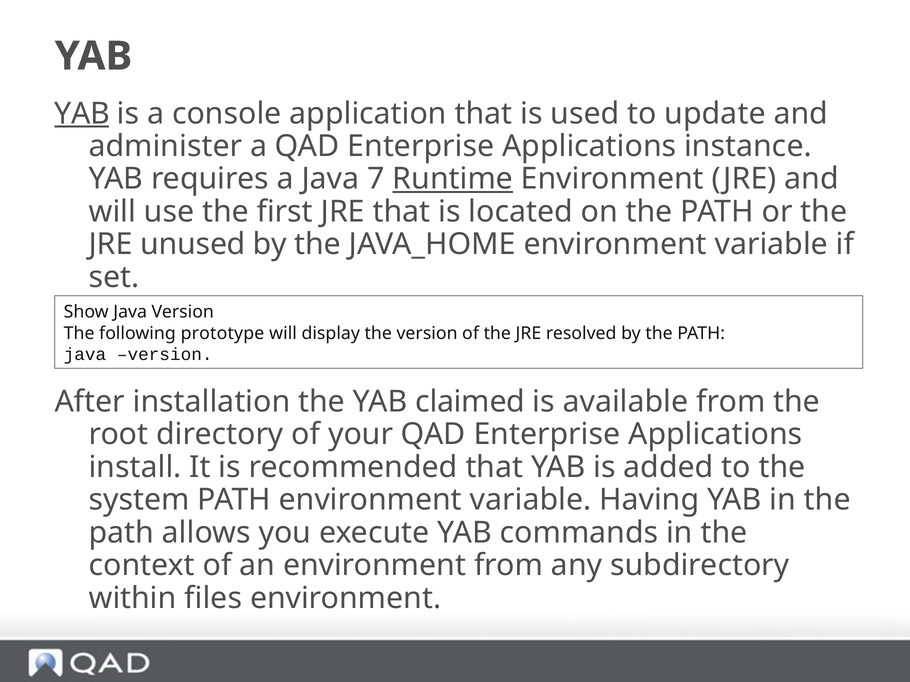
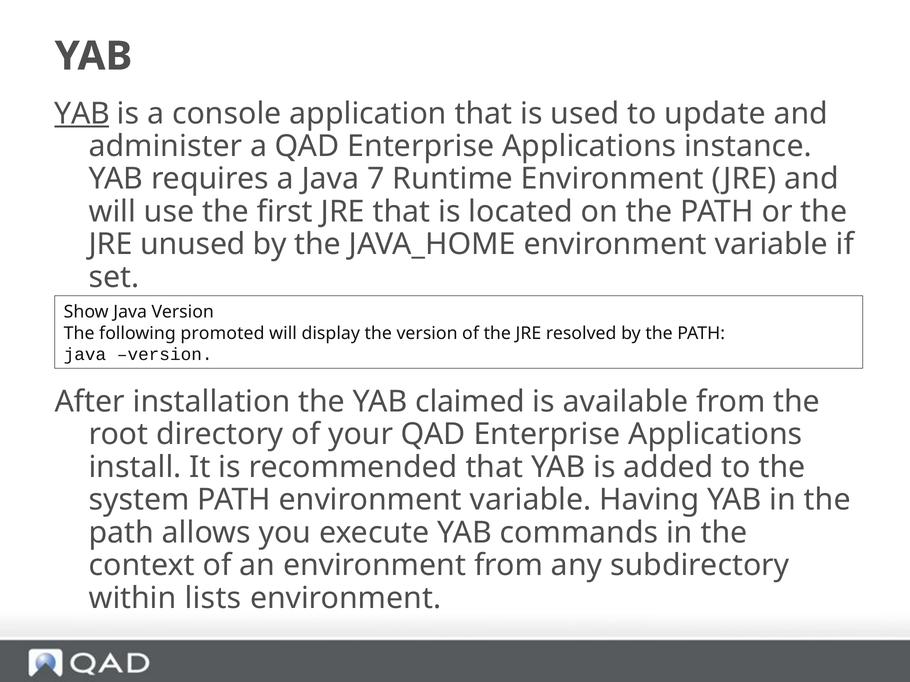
Runtime underline: present -> none
prototype: prototype -> promoted
files: files -> lists
